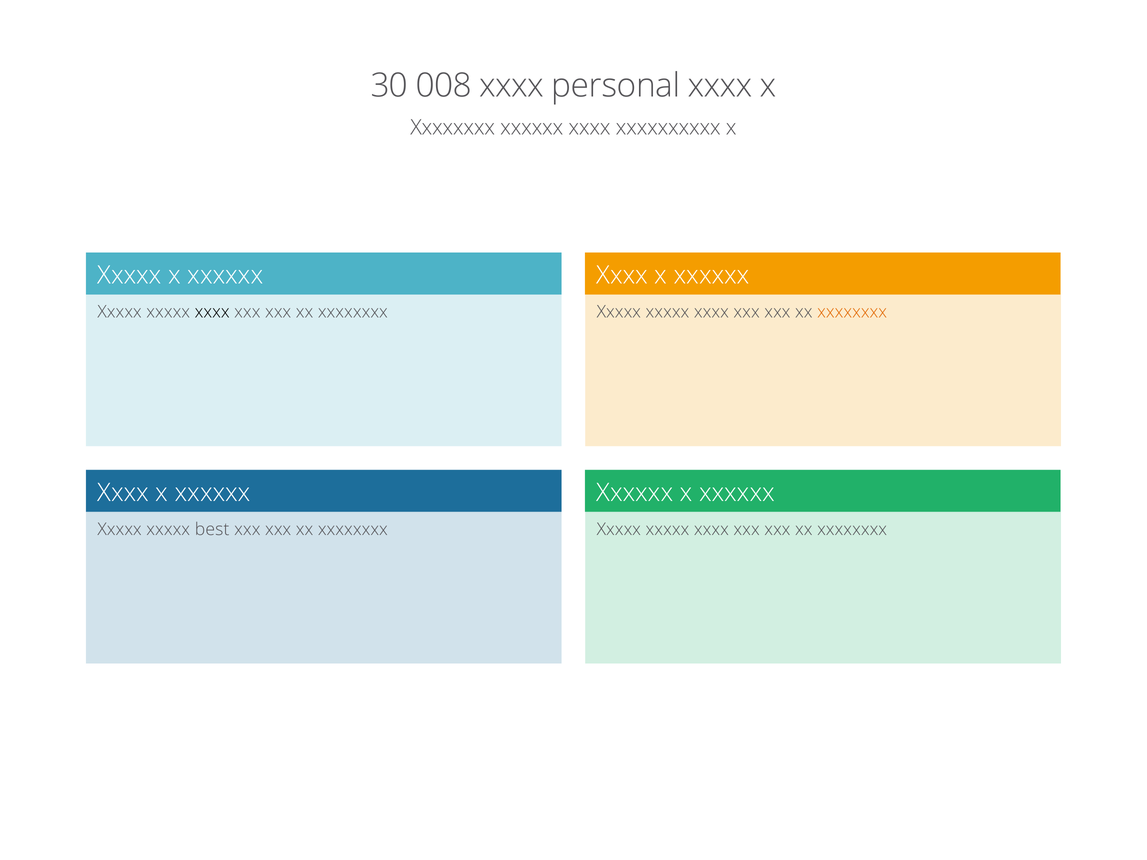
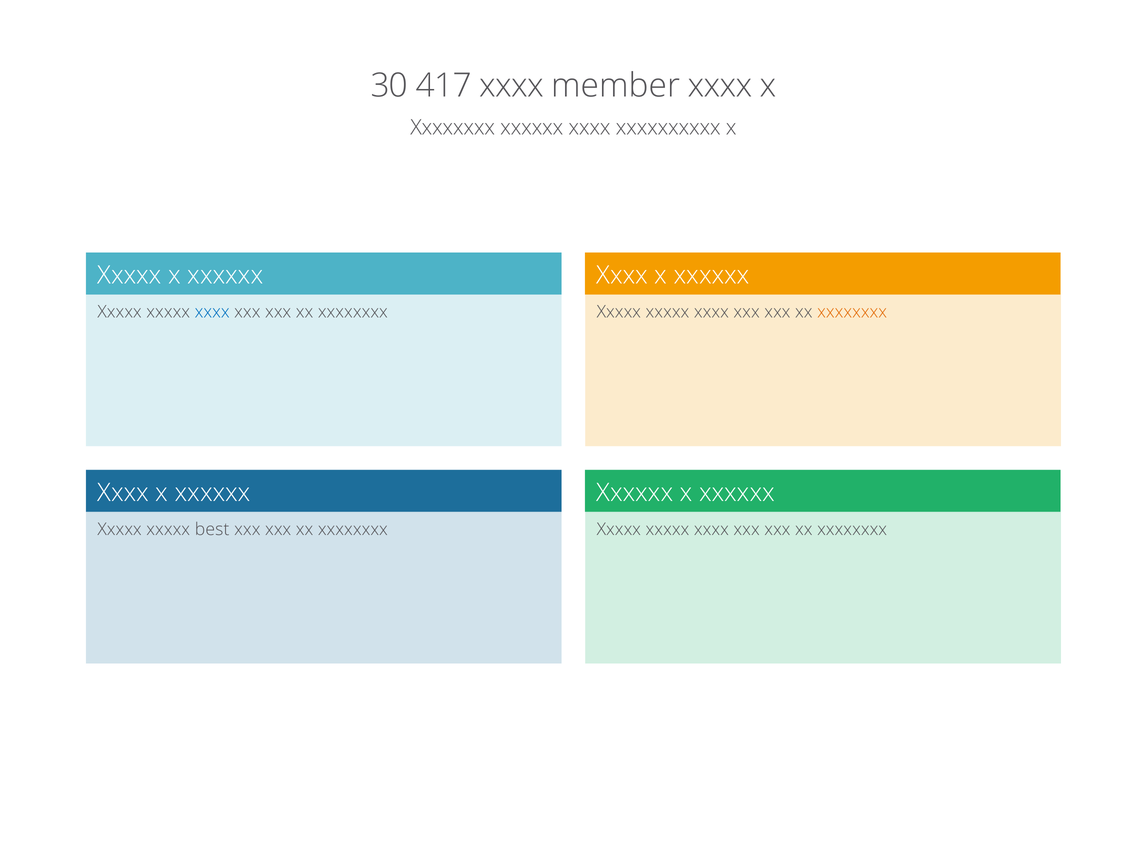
008: 008 -> 417
personal: personal -> member
xxxx at (212, 312) colour: black -> blue
